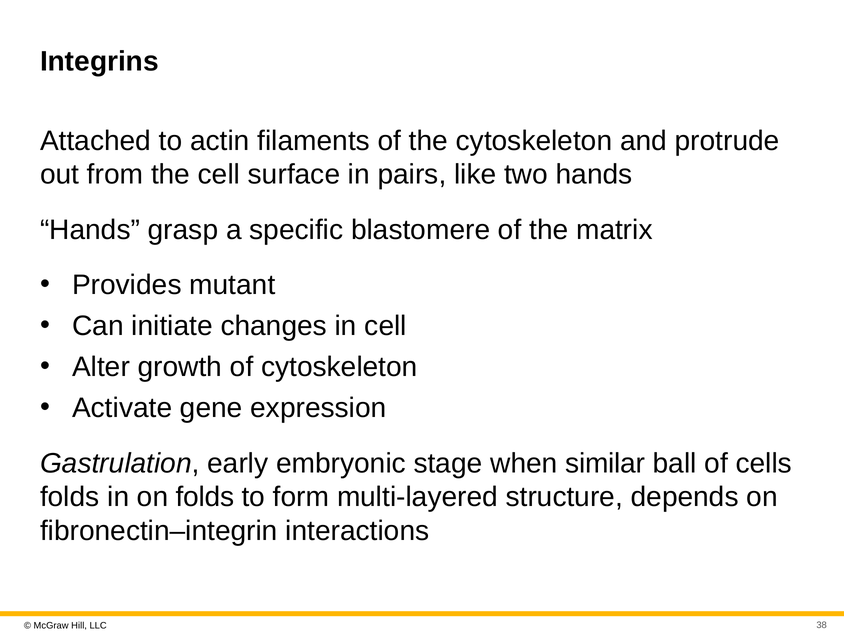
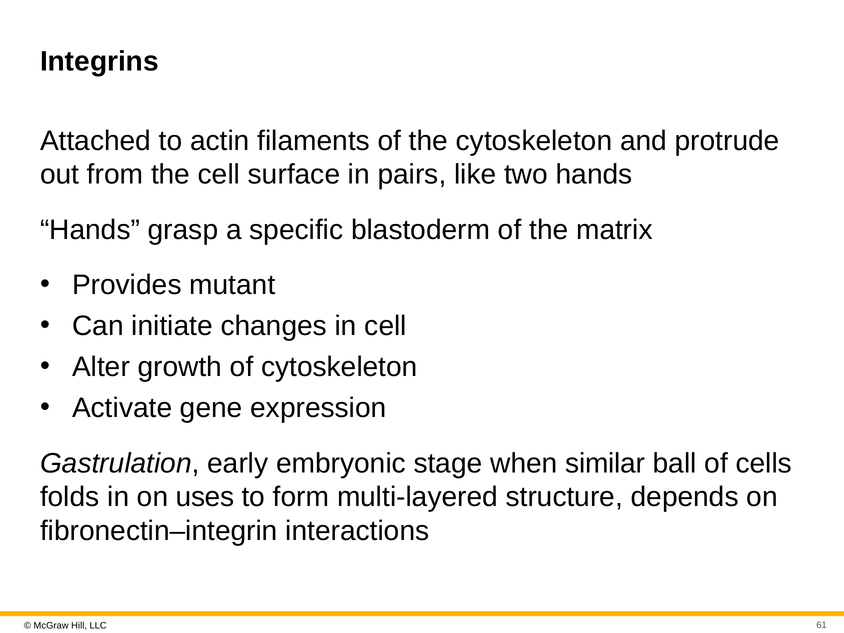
blastomere: blastomere -> blastoderm
on folds: folds -> uses
38: 38 -> 61
